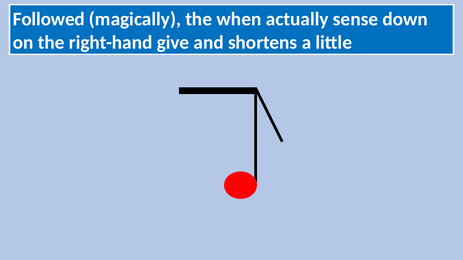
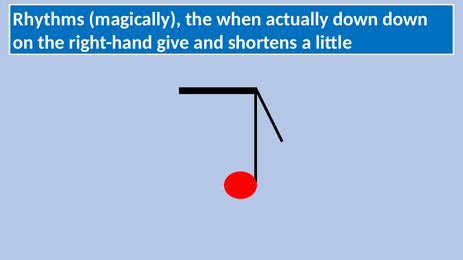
Followed: Followed -> Rhythms
actually sense: sense -> down
